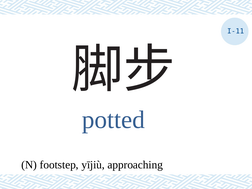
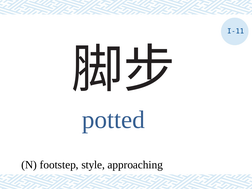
yījiù: yījiù -> style
